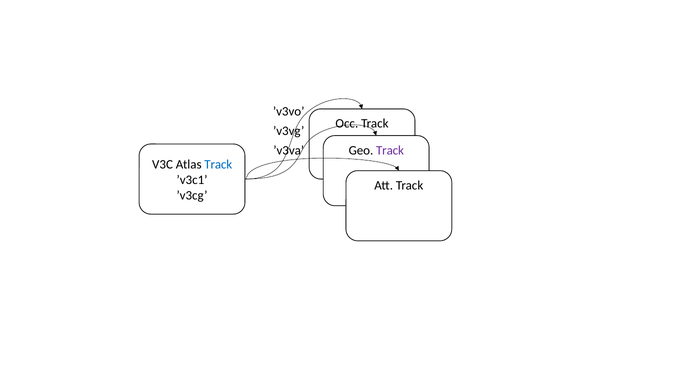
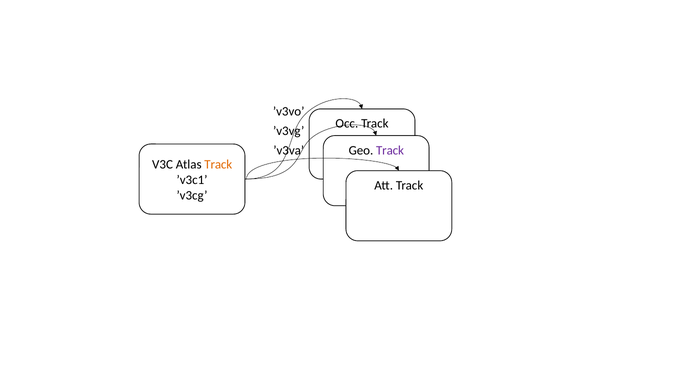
Track at (218, 165) colour: blue -> orange
